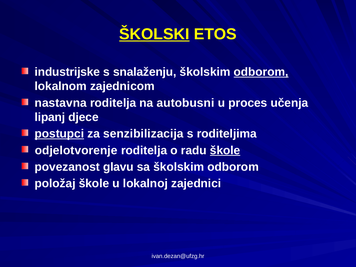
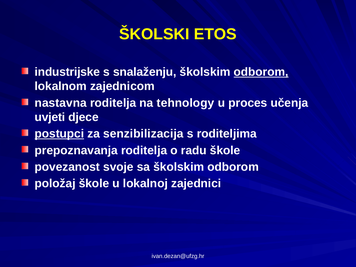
ŠKOLSKI underline: present -> none
autobusni: autobusni -> tehnology
lipanj: lipanj -> uvjeti
odjelotvorenje: odjelotvorenje -> prepoznavanja
škole at (225, 150) underline: present -> none
glavu: glavu -> svoje
